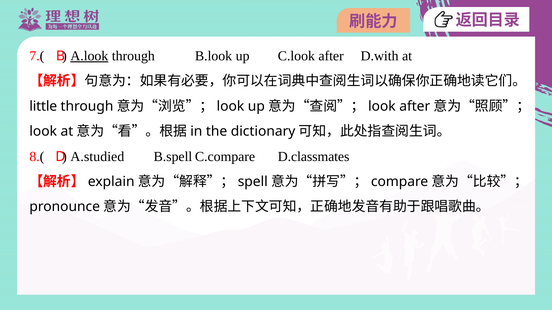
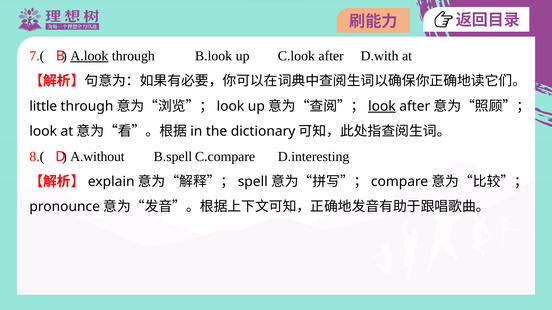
look at (382, 106) underline: none -> present
A.studied: A.studied -> A.without
D.classmates: D.classmates -> D.interesting
